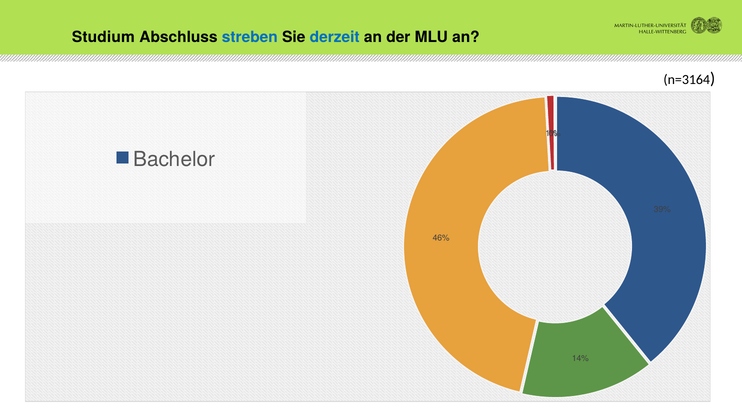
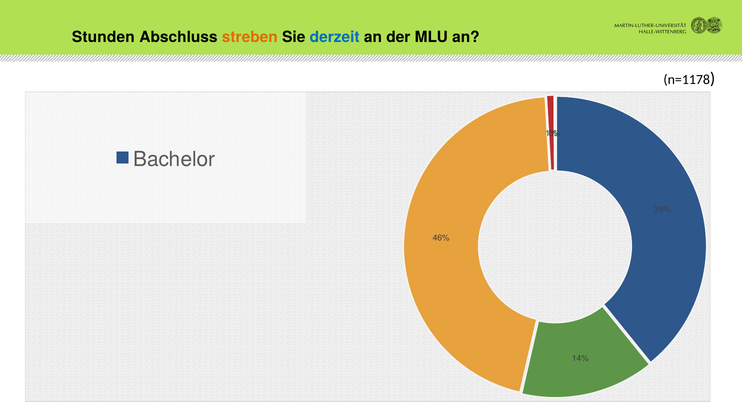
Studium: Studium -> Stunden
streben colour: blue -> orange
n=3164: n=3164 -> n=1178
